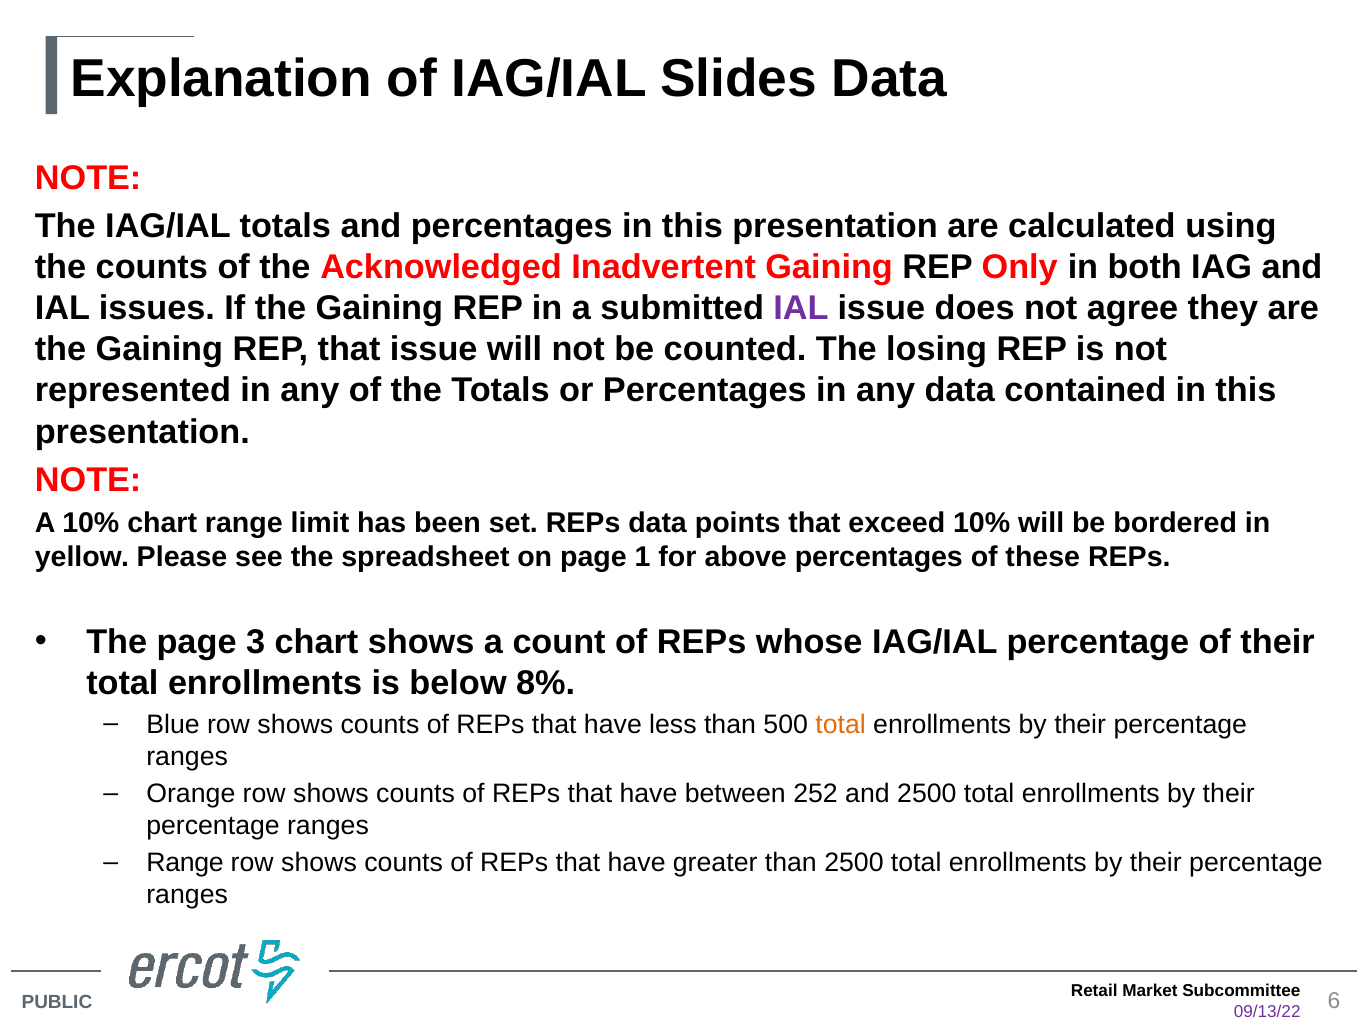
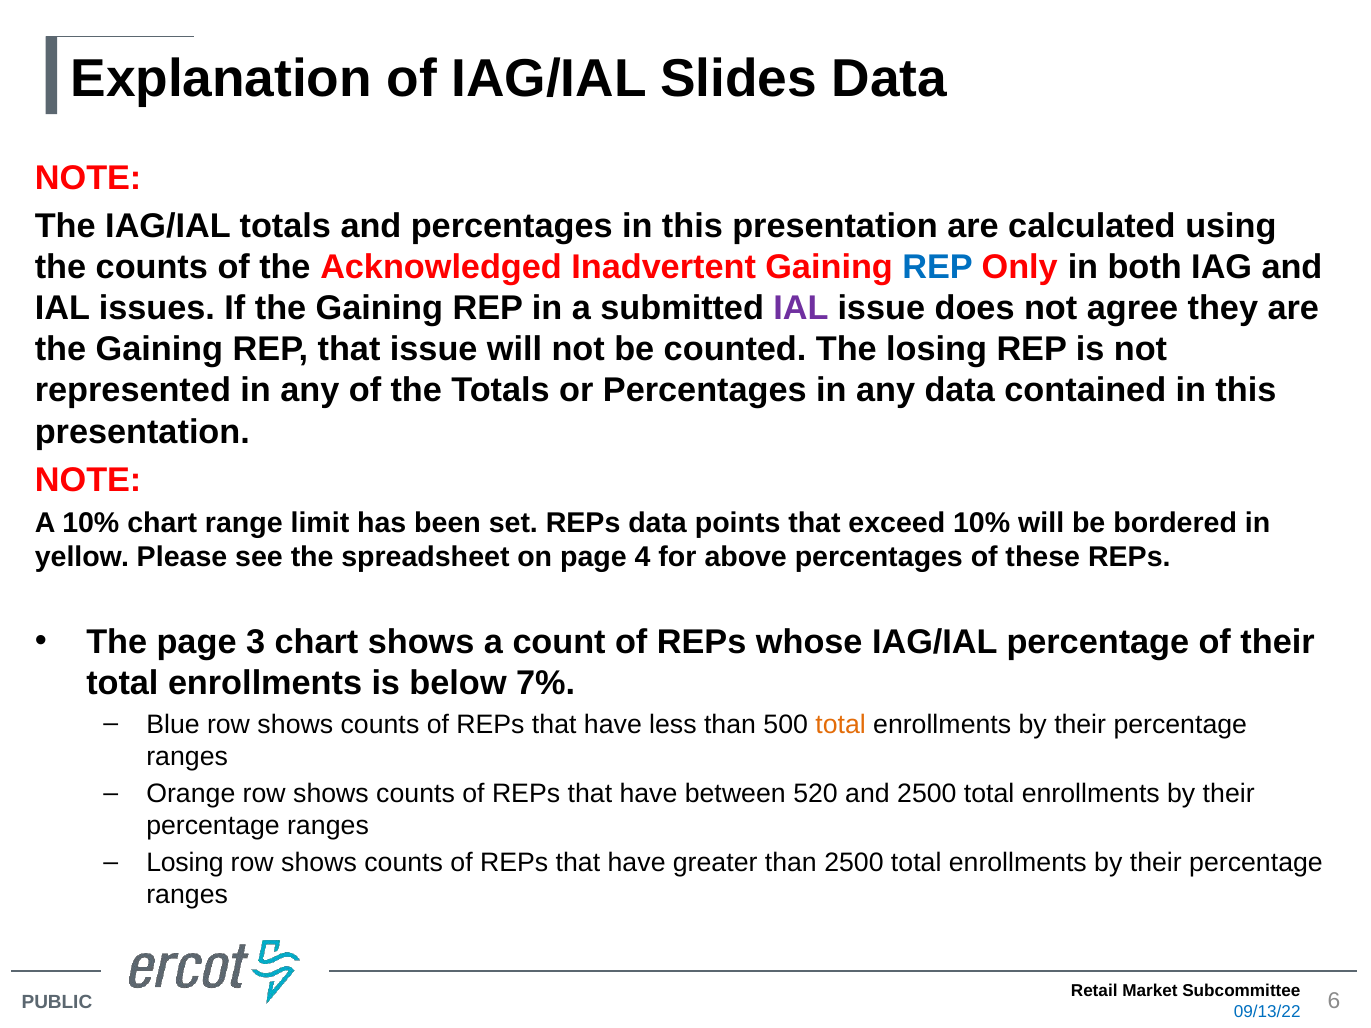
REP at (938, 267) colour: black -> blue
1: 1 -> 4
8%: 8% -> 7%
252: 252 -> 520
Range at (185, 863): Range -> Losing
09/13/22 colour: purple -> blue
